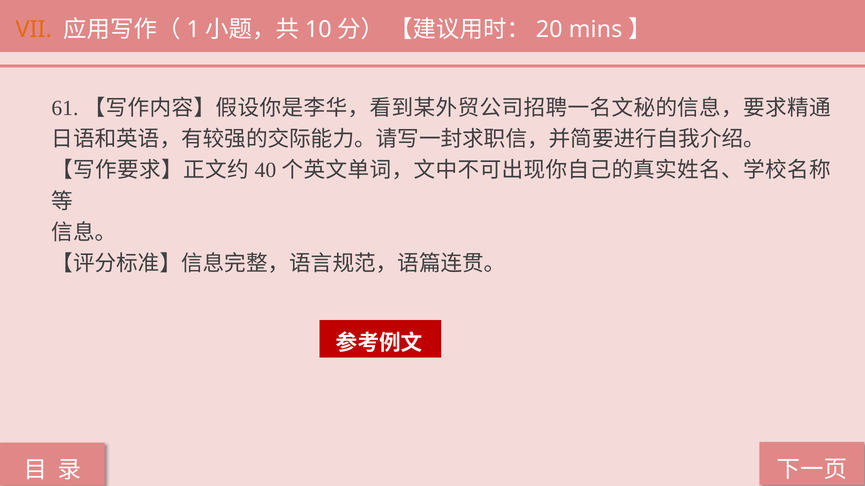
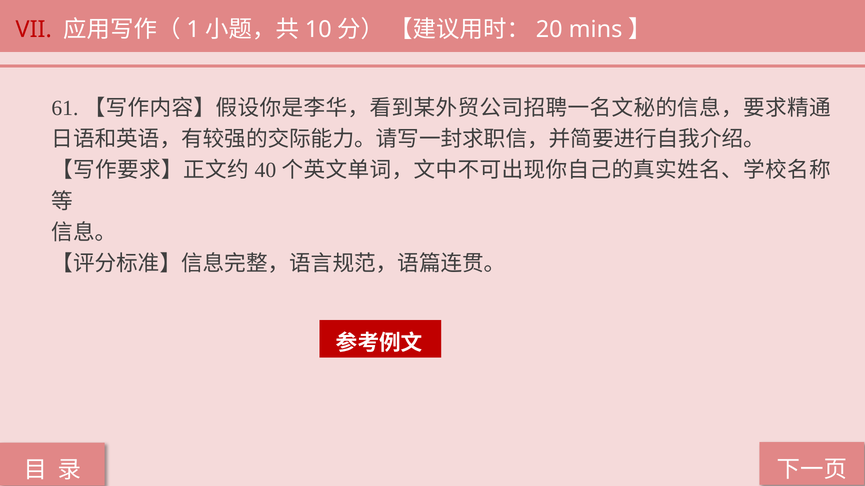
VII colour: orange -> red
